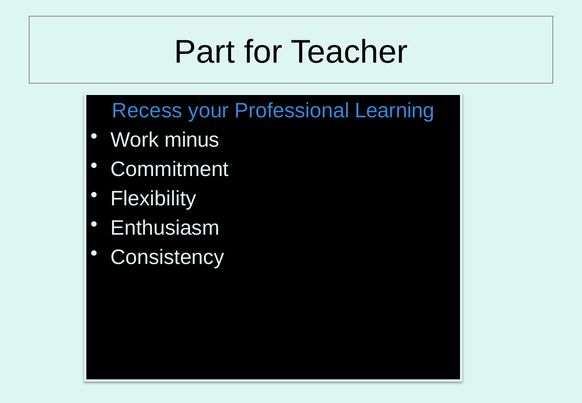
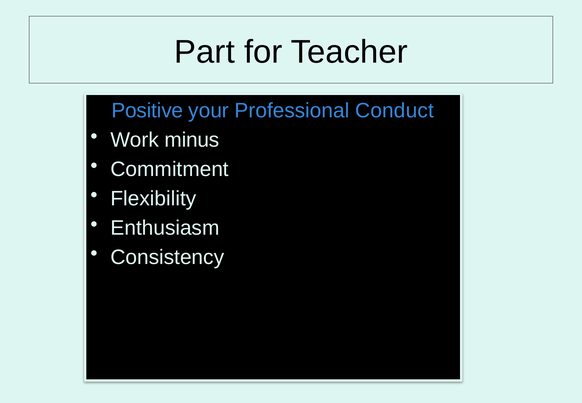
Recess: Recess -> Positive
Learning: Learning -> Conduct
